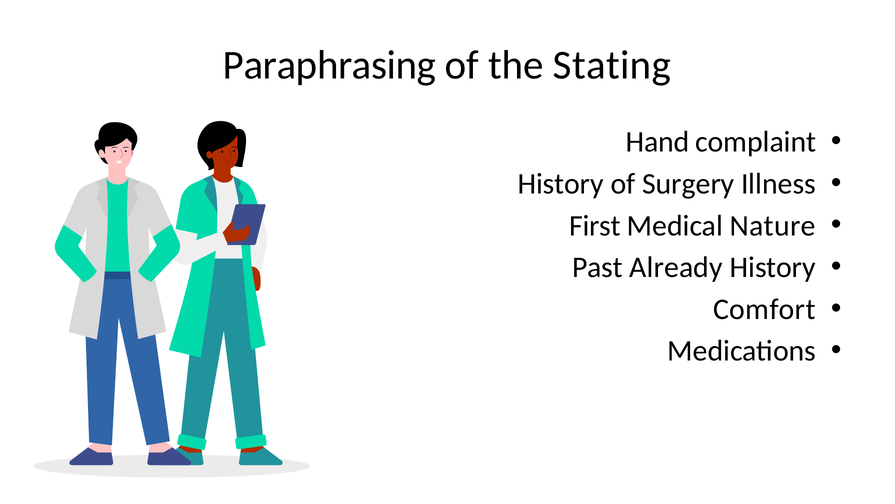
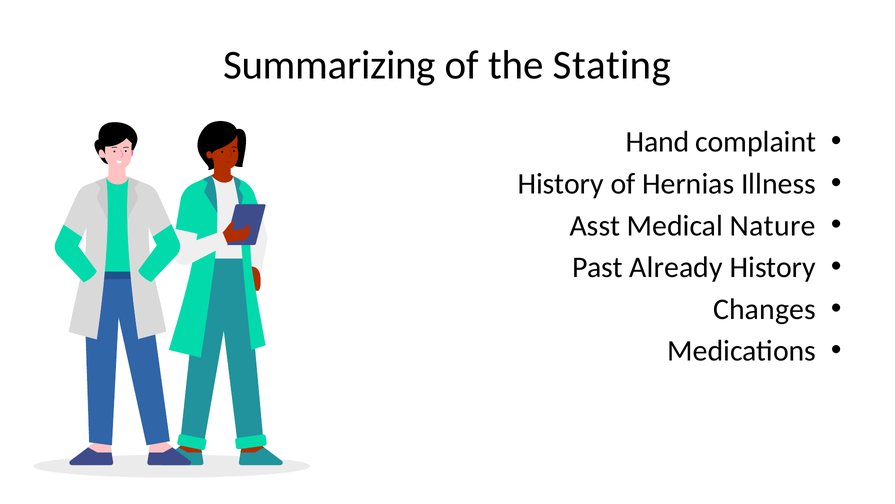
Paraphrasing: Paraphrasing -> Summarizing
Surgery: Surgery -> Hernias
First: First -> Asst
Comfort: Comfort -> Changes
